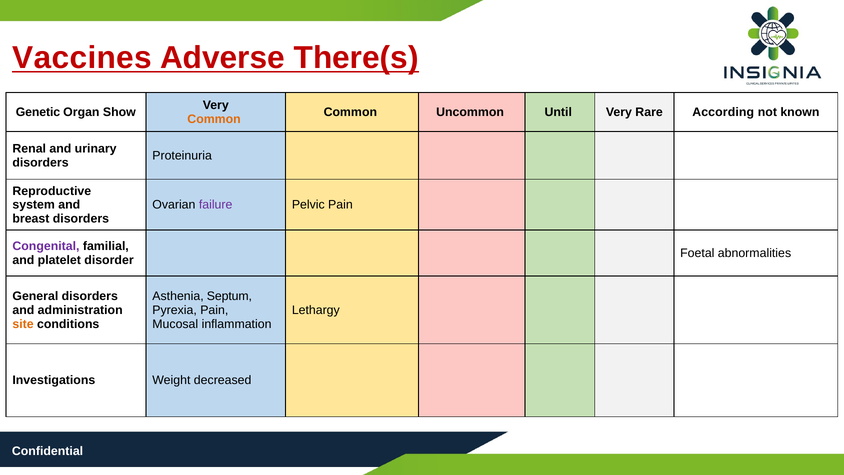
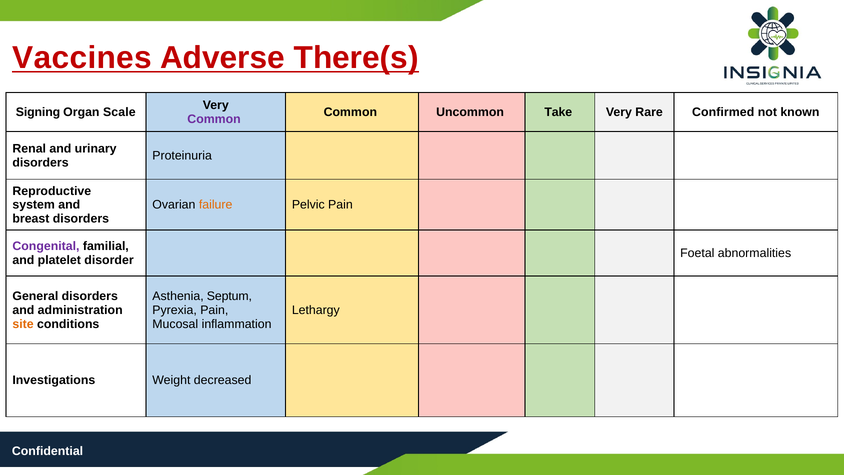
Genetic: Genetic -> Signing
Show: Show -> Scale
Until: Until -> Take
According: According -> Confirmed
Common at (214, 119) colour: orange -> purple
failure colour: purple -> orange
